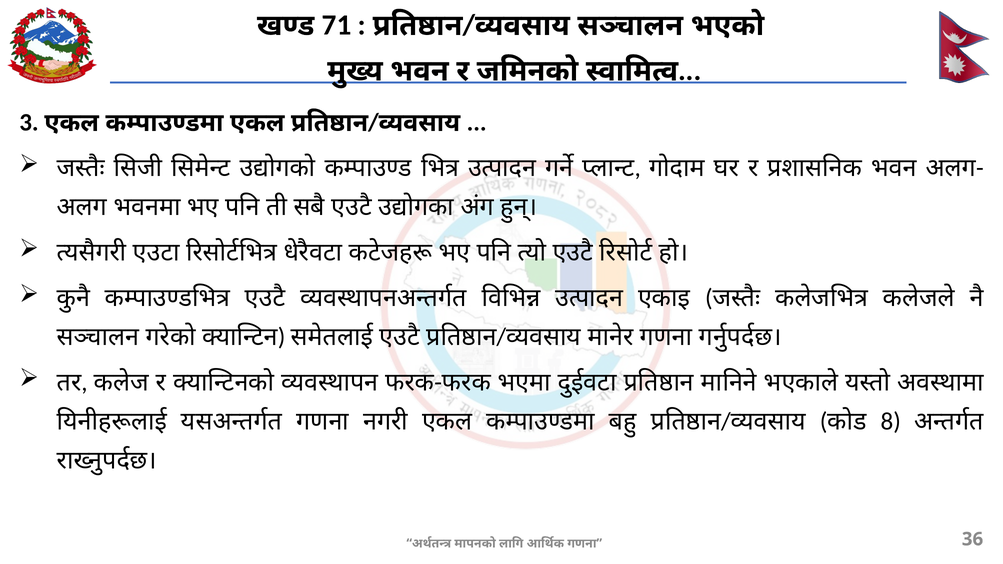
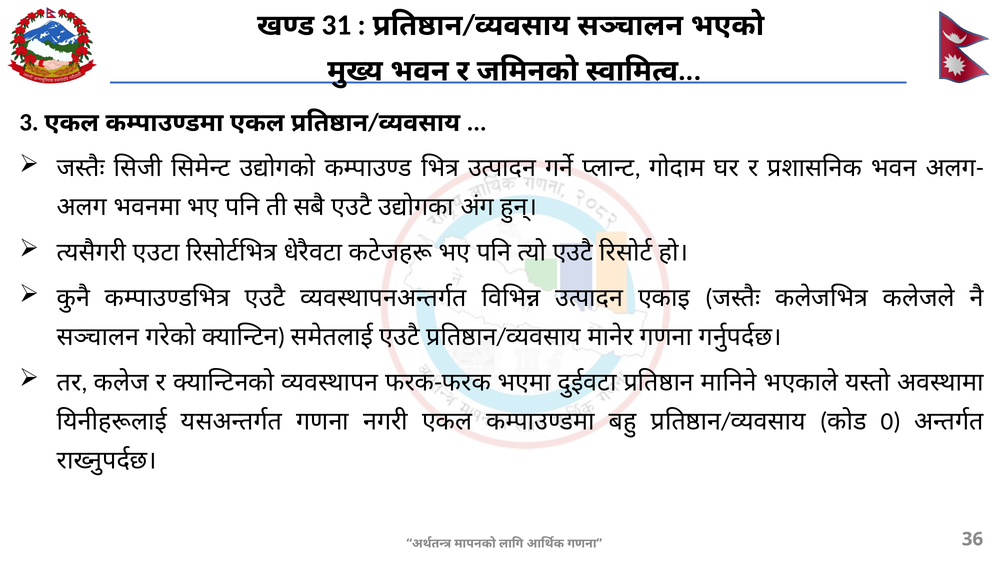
71: 71 -> 31
8: 8 -> 0
